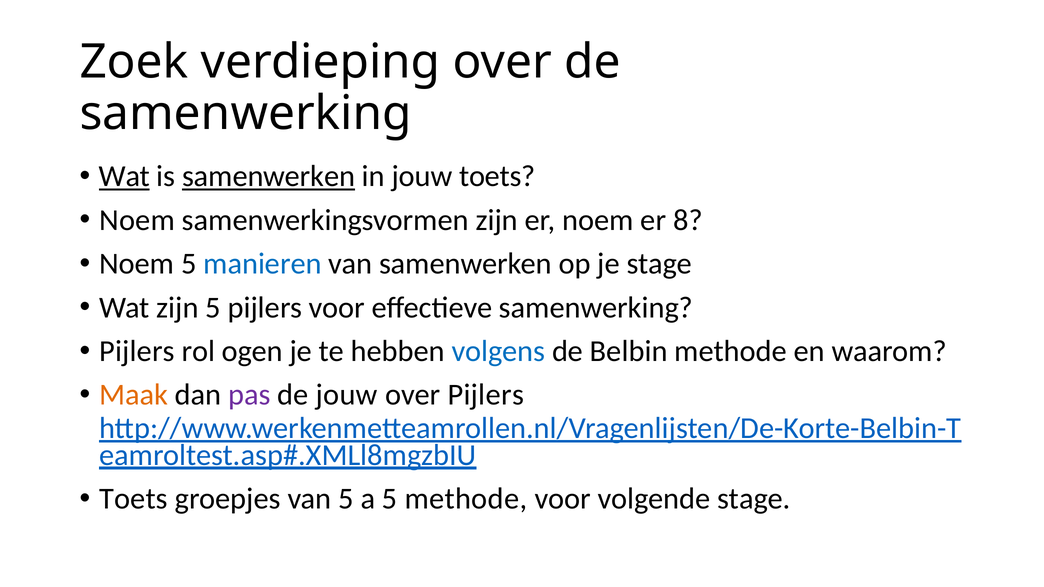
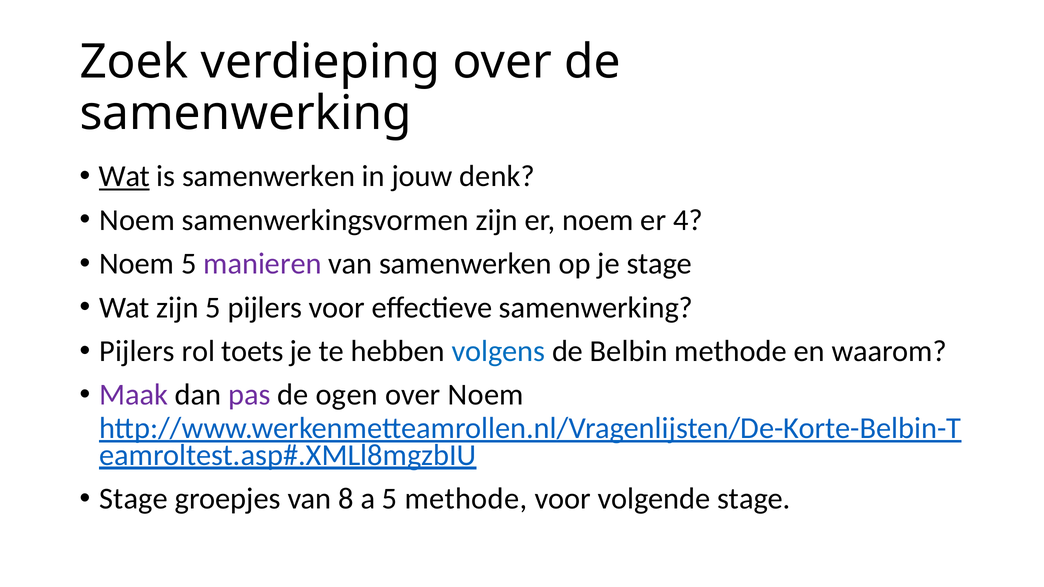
samenwerken at (269, 176) underline: present -> none
jouw toets: toets -> denk
8: 8 -> 4
manieren colour: blue -> purple
ogen: ogen -> toets
Maak colour: orange -> purple
de jouw: jouw -> ogen
over Pijlers: Pijlers -> Noem
Toets at (134, 499): Toets -> Stage
van 5: 5 -> 8
